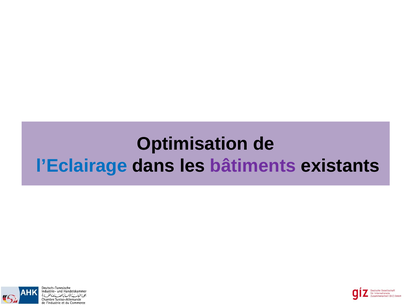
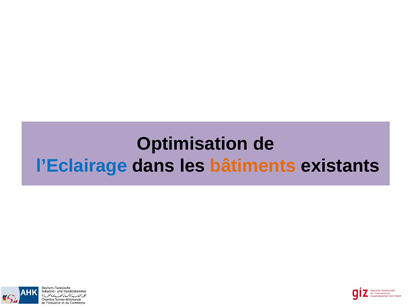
bâtiments colour: purple -> orange
